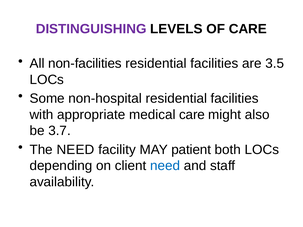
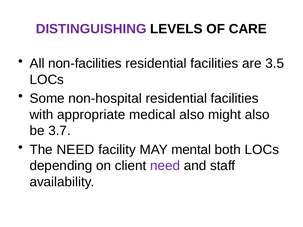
medical care: care -> also
patient: patient -> mental
need at (165, 166) colour: blue -> purple
